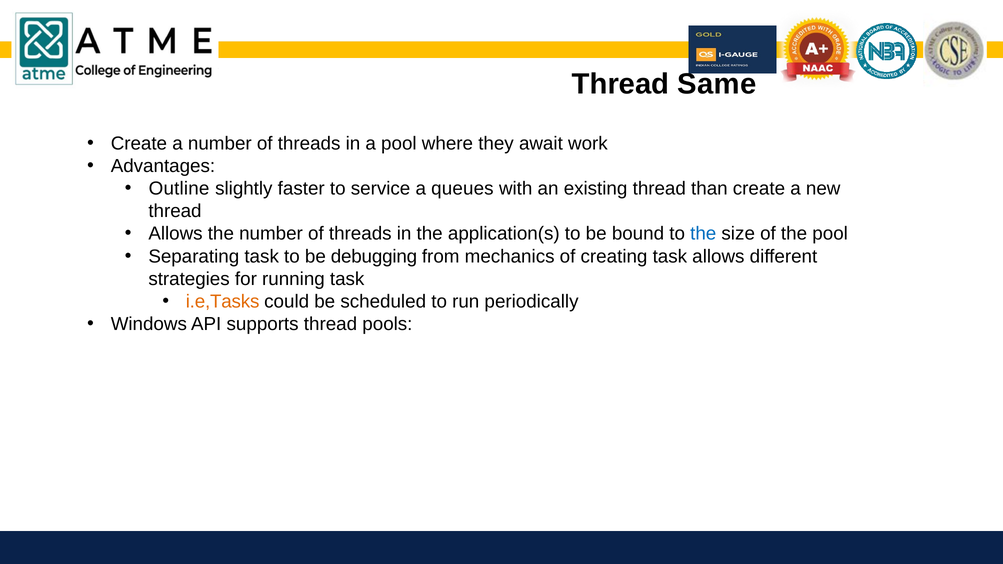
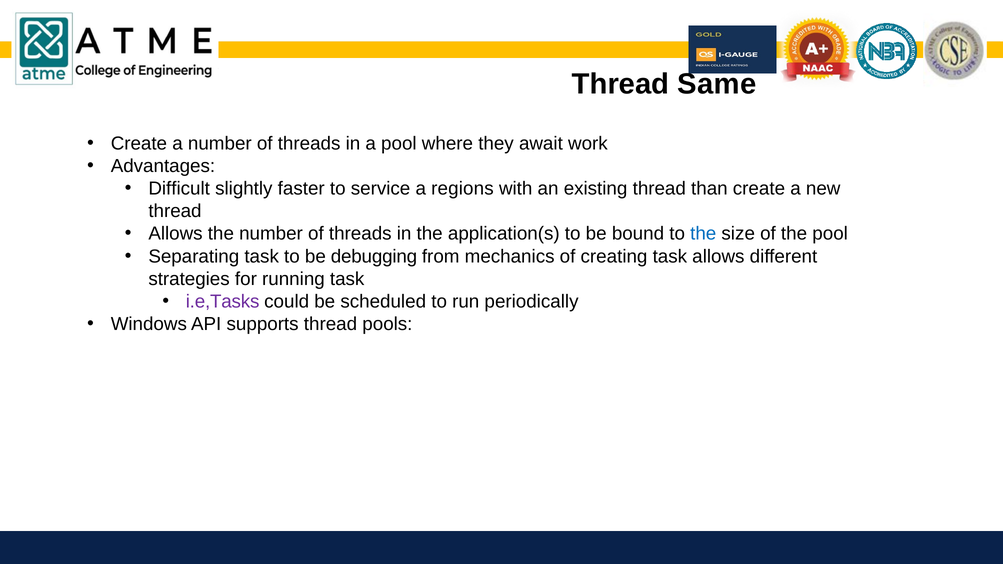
Outline: Outline -> Difficult
queues: queues -> regions
i.e,Tasks colour: orange -> purple
